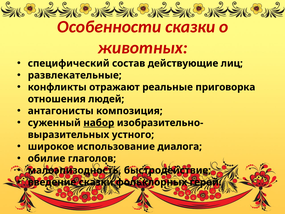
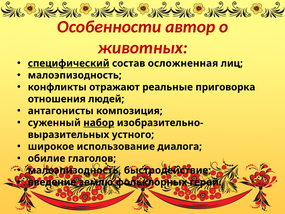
Особенности сказки: сказки -> автор
специфический underline: none -> present
действующие: действующие -> осложненная
развлекательные at (75, 75): развлекательные -> малоэпизодность
введение сказки: сказки -> землю
